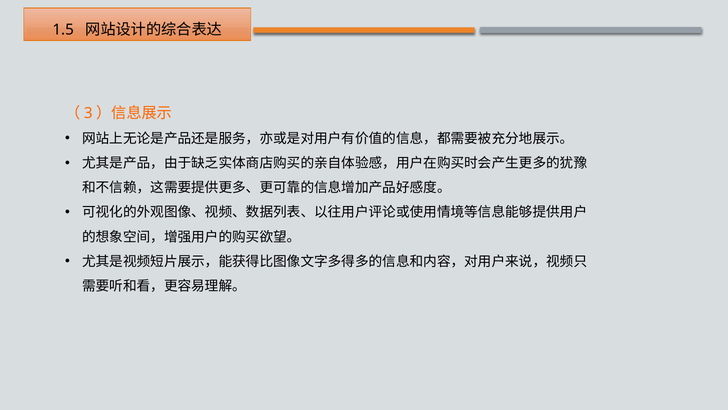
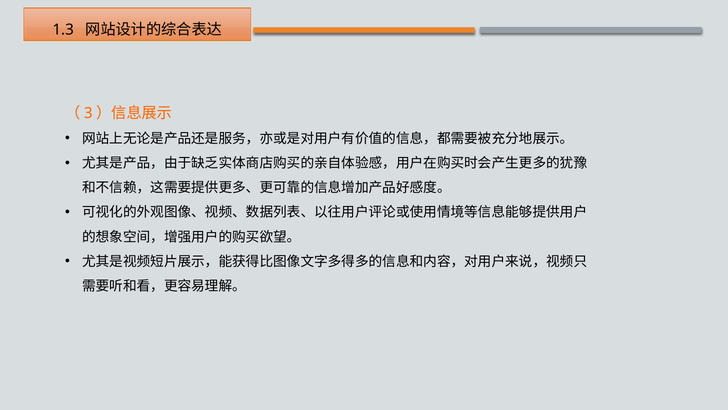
1.5: 1.5 -> 1.3
